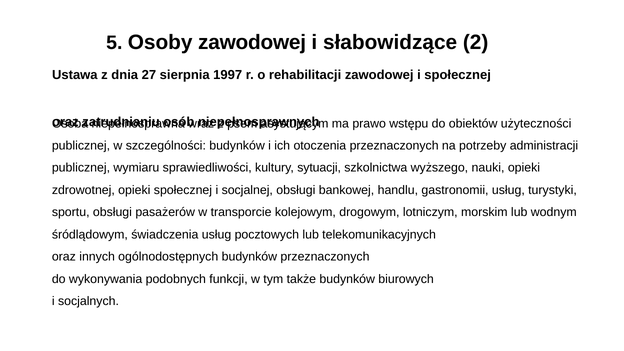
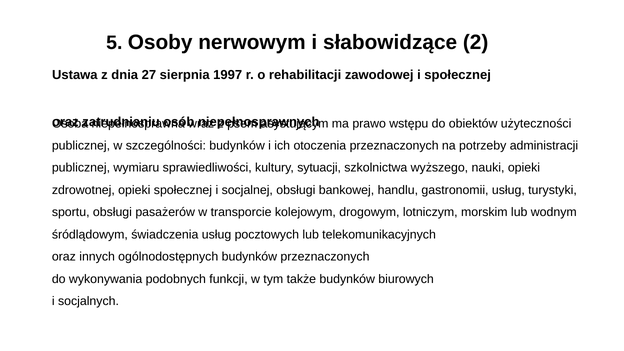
Osoby zawodowej: zawodowej -> nerwowym
